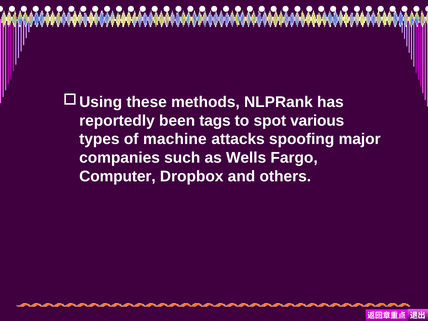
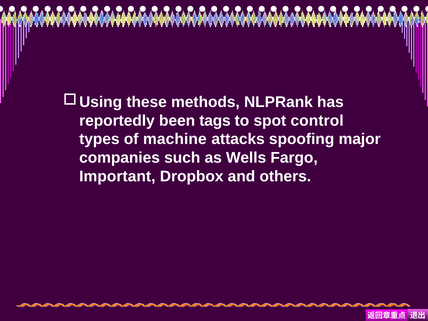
various: various -> control
Computer: Computer -> Important
